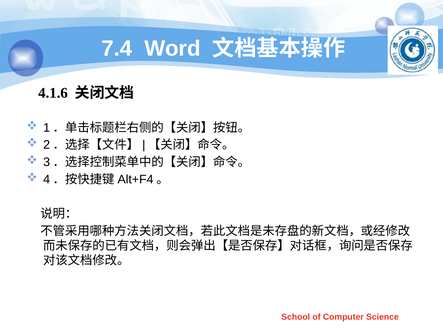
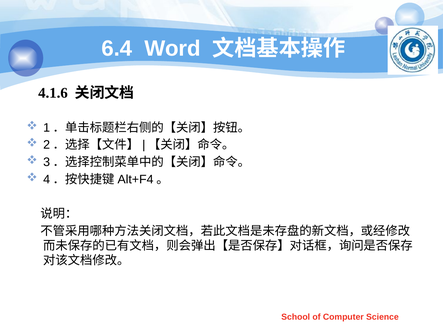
7.4: 7.4 -> 6.4
